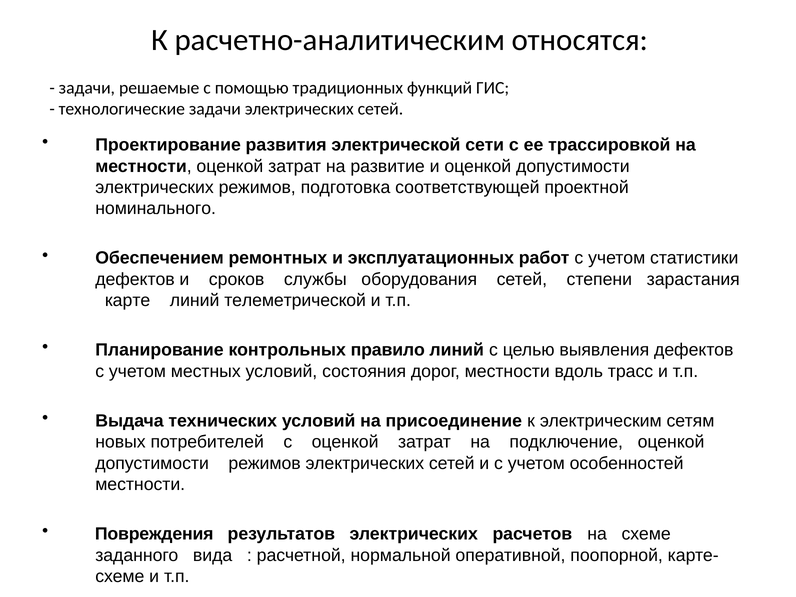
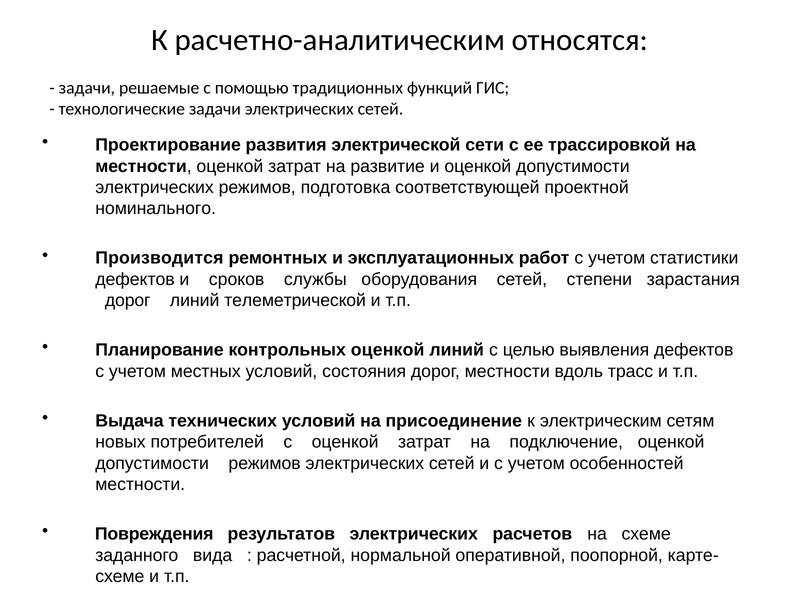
Обеспечением: Обеспечением -> Производится
карте at (128, 301): карте -> дорог
контрольных правило: правило -> оценкой
